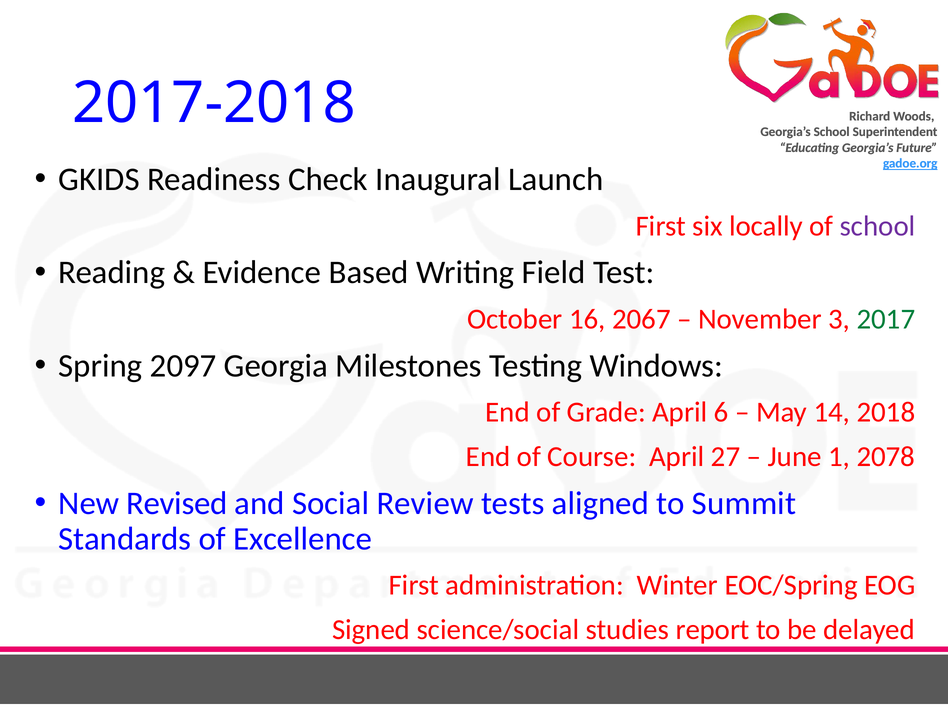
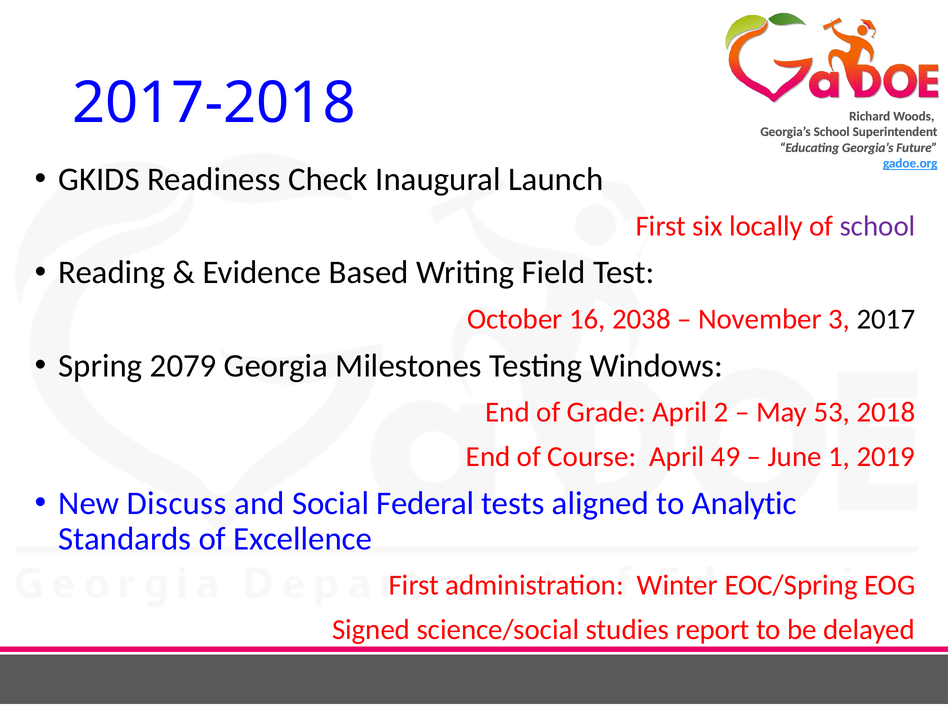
2067: 2067 -> 2038
2017 colour: green -> black
2097: 2097 -> 2079
6: 6 -> 2
14: 14 -> 53
27: 27 -> 49
2078: 2078 -> 2019
Revised: Revised -> Discuss
Review: Review -> Federal
Summit: Summit -> Analytic
